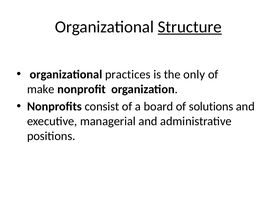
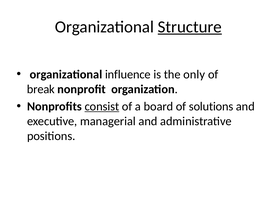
practices: practices -> influence
make: make -> break
consist underline: none -> present
